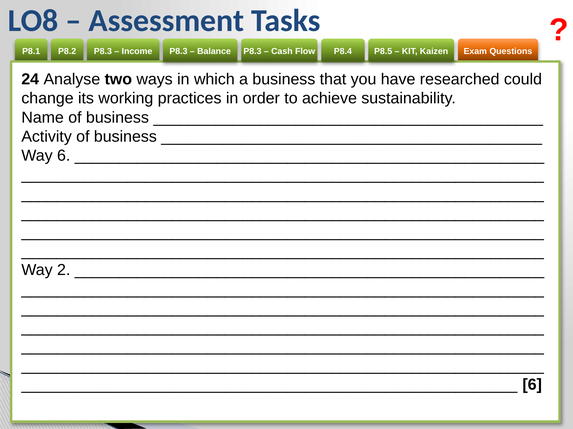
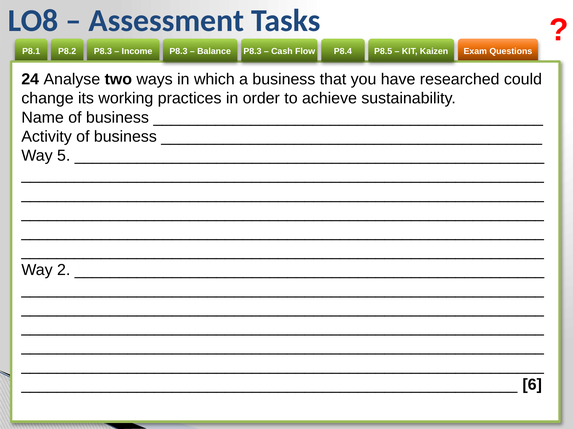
Way 6: 6 -> 5
